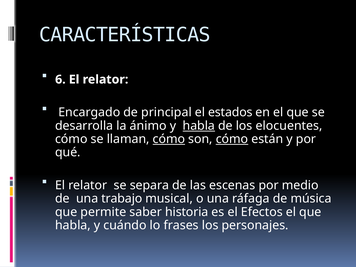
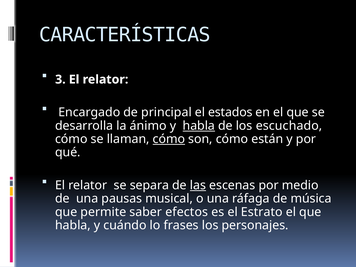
6: 6 -> 3
elocuentes: elocuentes -> escuchado
cómo at (232, 139) underline: present -> none
las underline: none -> present
trabajo: trabajo -> pausas
historia: historia -> efectos
Efectos: Efectos -> Estrato
